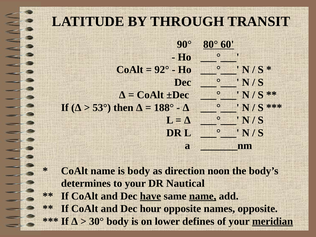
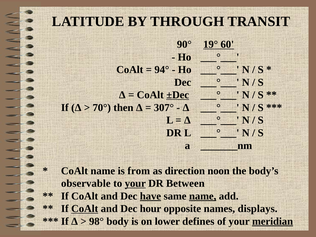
80°: 80° -> 19°
92°: 92° -> 94°
±Dec underline: none -> present
53°: 53° -> 70°
188°: 188° -> 307°
is body: body -> from
determines: determines -> observable
your at (135, 183) underline: none -> present
Nautical: Nautical -> Between
CoAlt at (85, 209) underline: none -> present
names opposite: opposite -> displays
30°: 30° -> 98°
